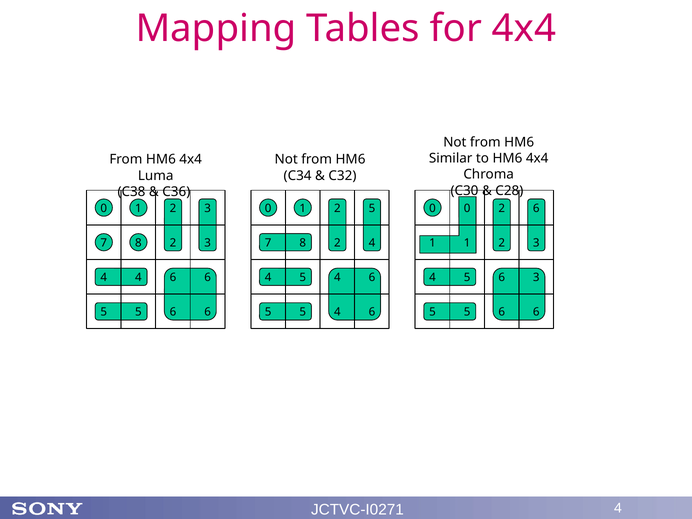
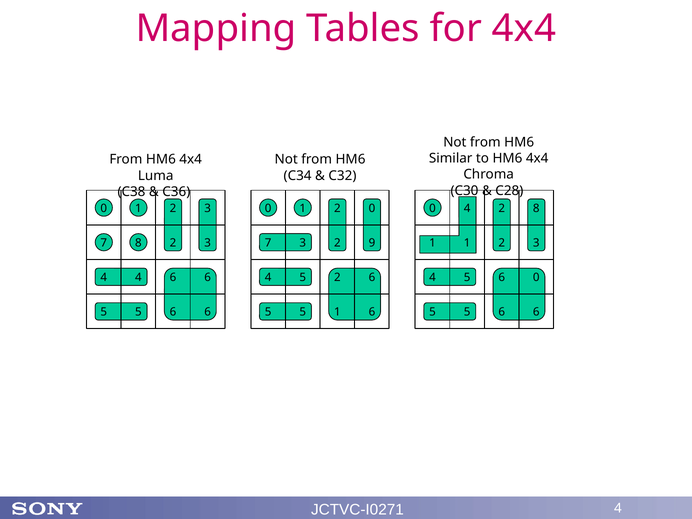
2 5: 5 -> 0
0 0: 0 -> 4
2 6: 6 -> 8
8 at (303, 243): 8 -> 3
2 4: 4 -> 9
4 5 4: 4 -> 2
6 3: 3 -> 0
5 5 4: 4 -> 1
